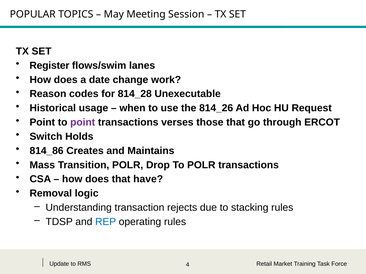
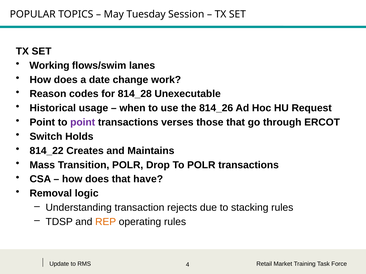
Meeting: Meeting -> Tuesday
Register: Register -> Working
814_86: 814_86 -> 814_22
REP colour: blue -> orange
